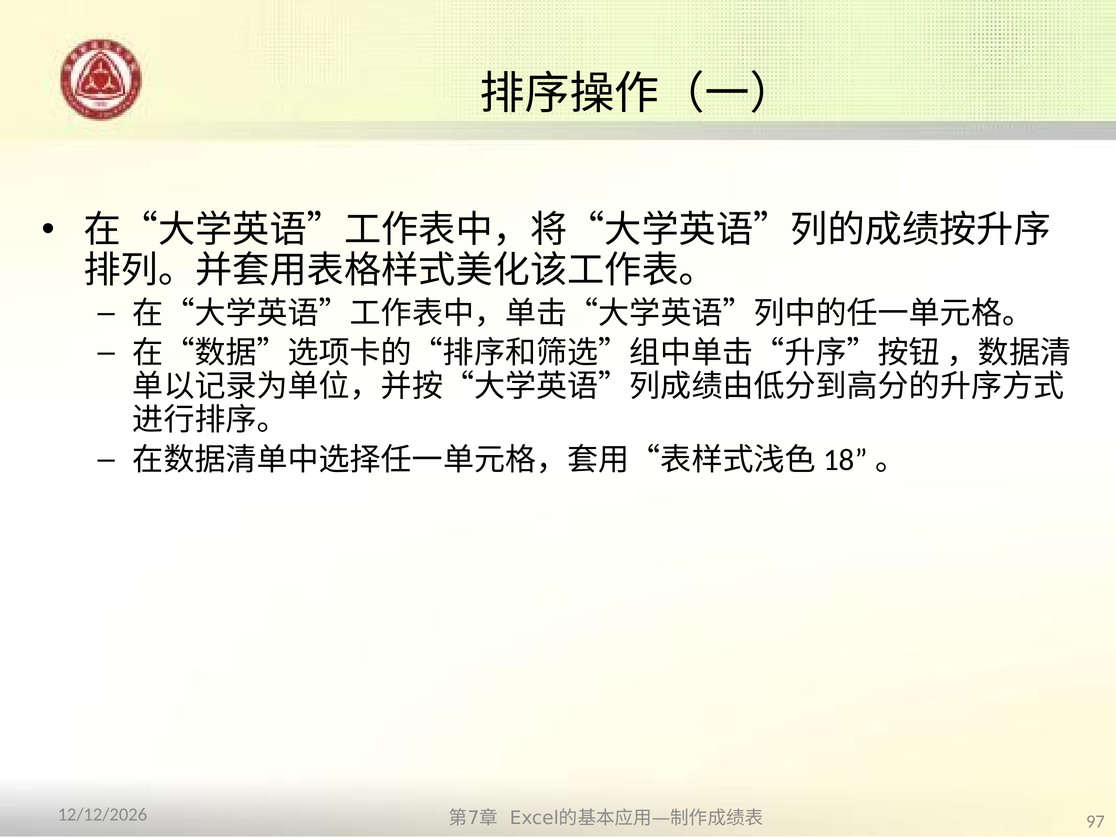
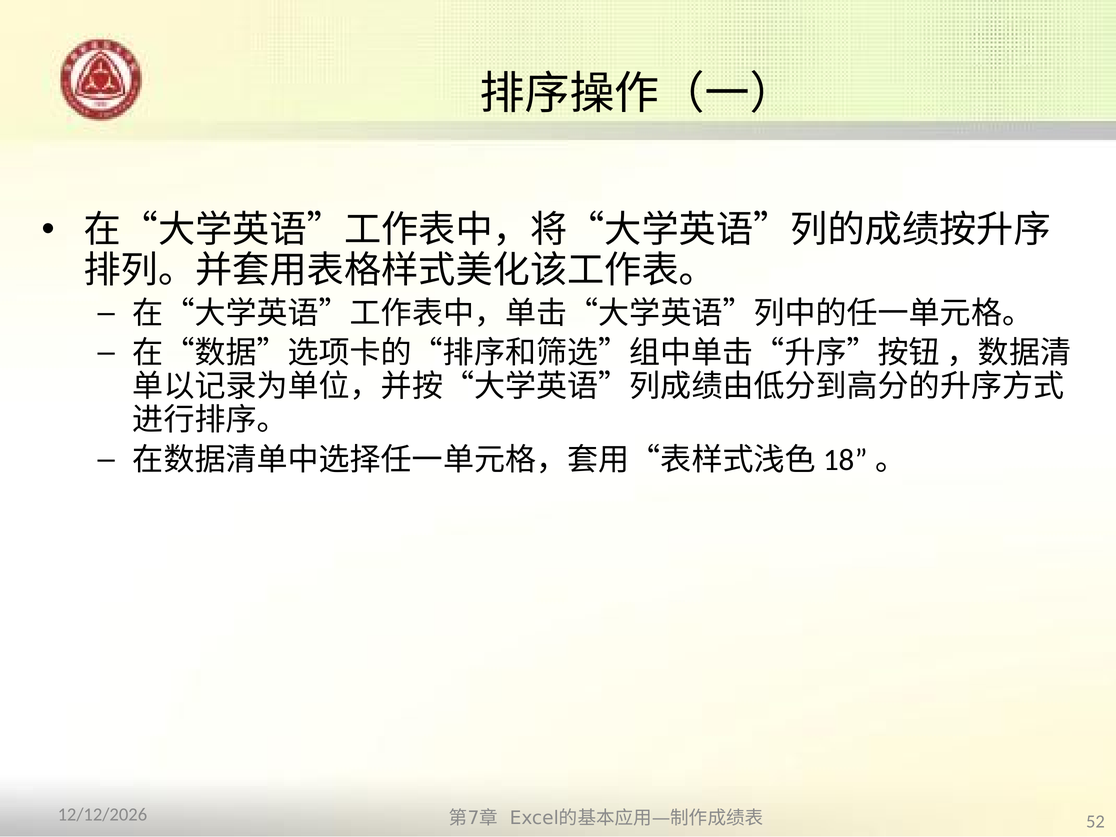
97: 97 -> 52
